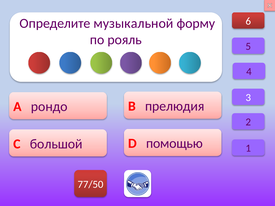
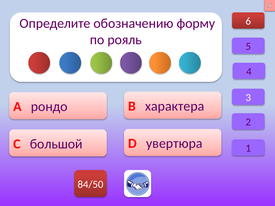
музыкальной: музыкальной -> обозначению
прелюдия: прелюдия -> характера
помощью: помощью -> увертюра
77/50: 77/50 -> 84/50
